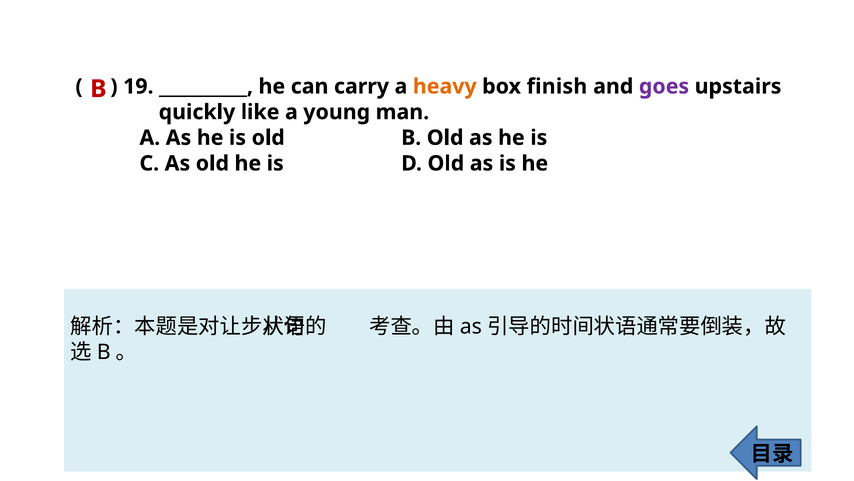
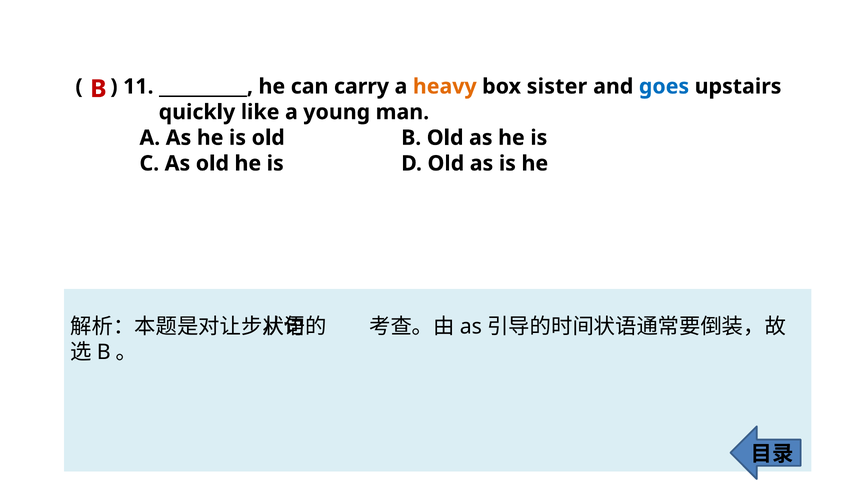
19: 19 -> 11
finish: finish -> sister
goes colour: purple -> blue
